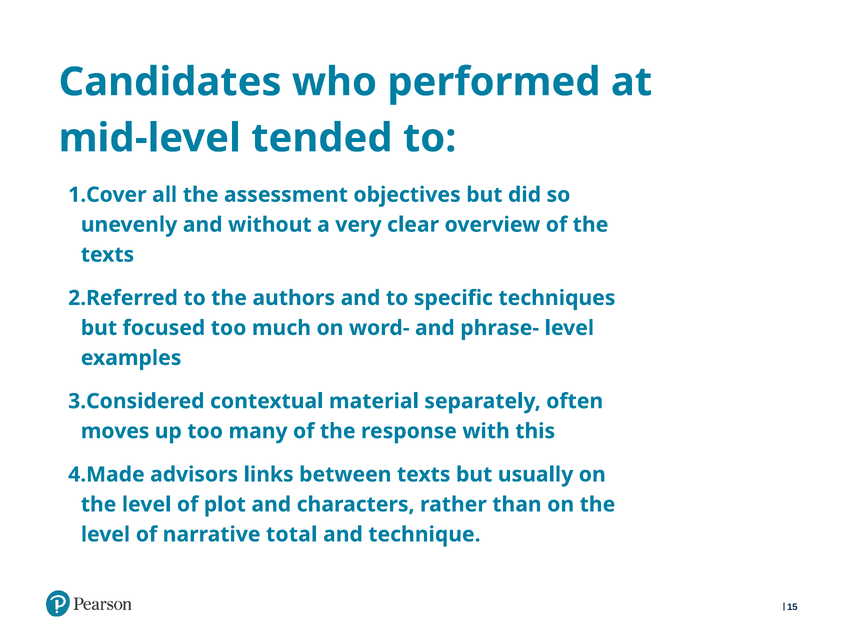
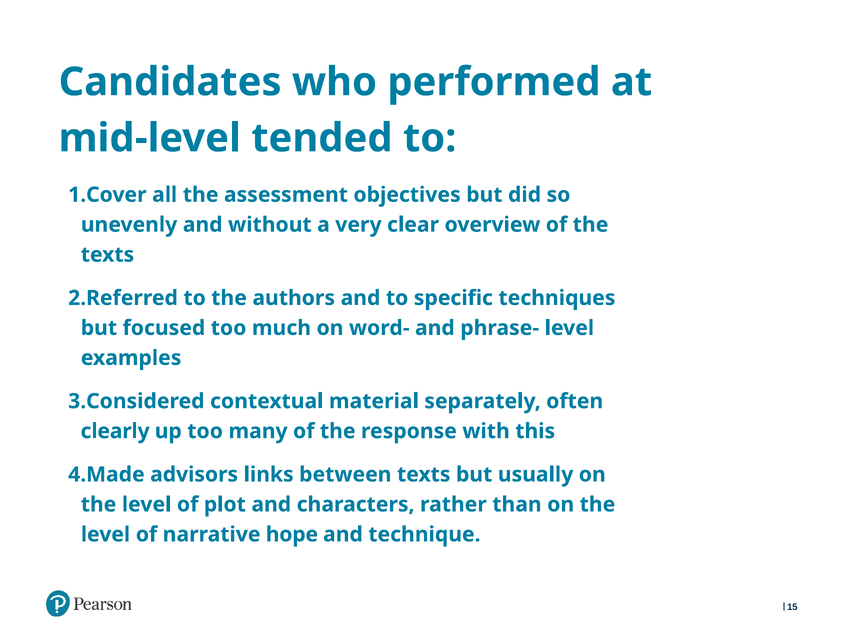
moves: moves -> clearly
total: total -> hope
